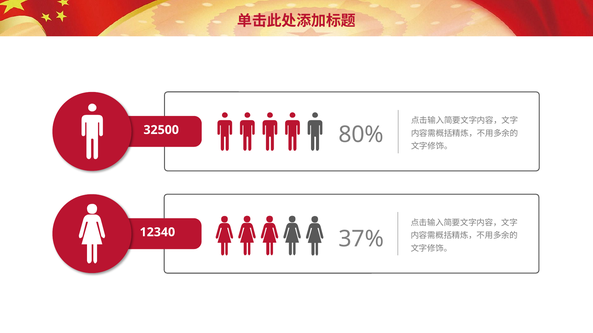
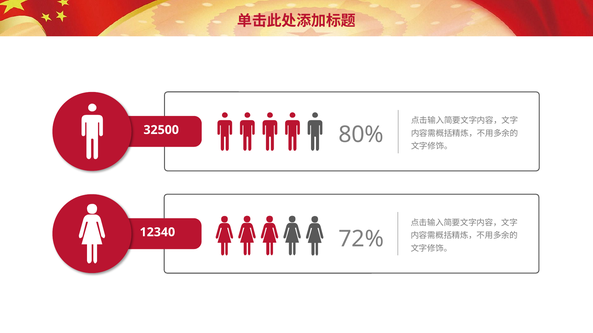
37%: 37% -> 72%
